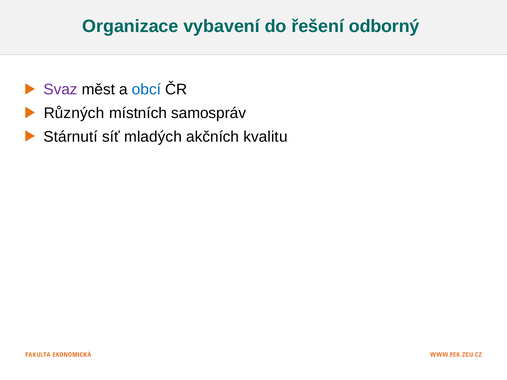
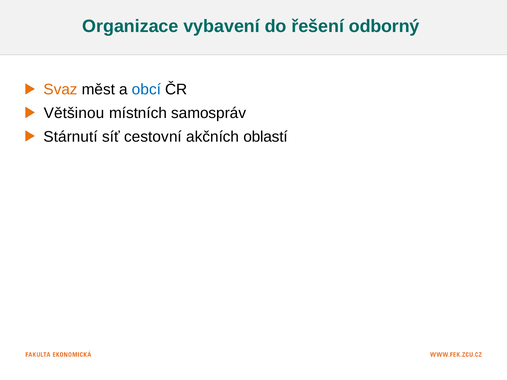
Svaz colour: purple -> orange
Různých: Různých -> Většinou
mladých: mladých -> cestovní
kvalitu: kvalitu -> oblastí
